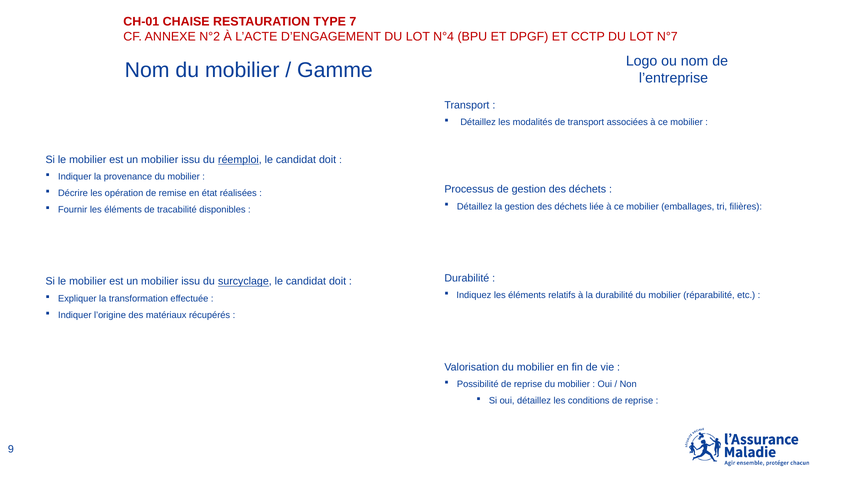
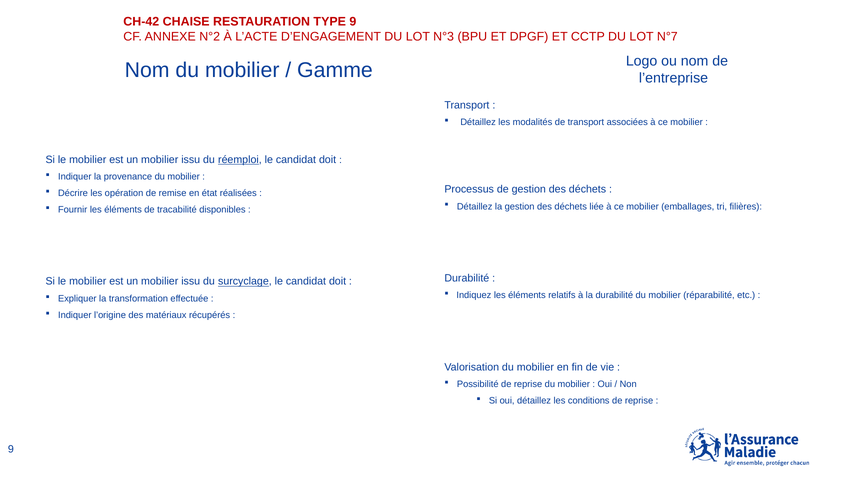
CH-01: CH-01 -> CH-42
TYPE 7: 7 -> 9
N°4: N°4 -> N°3
